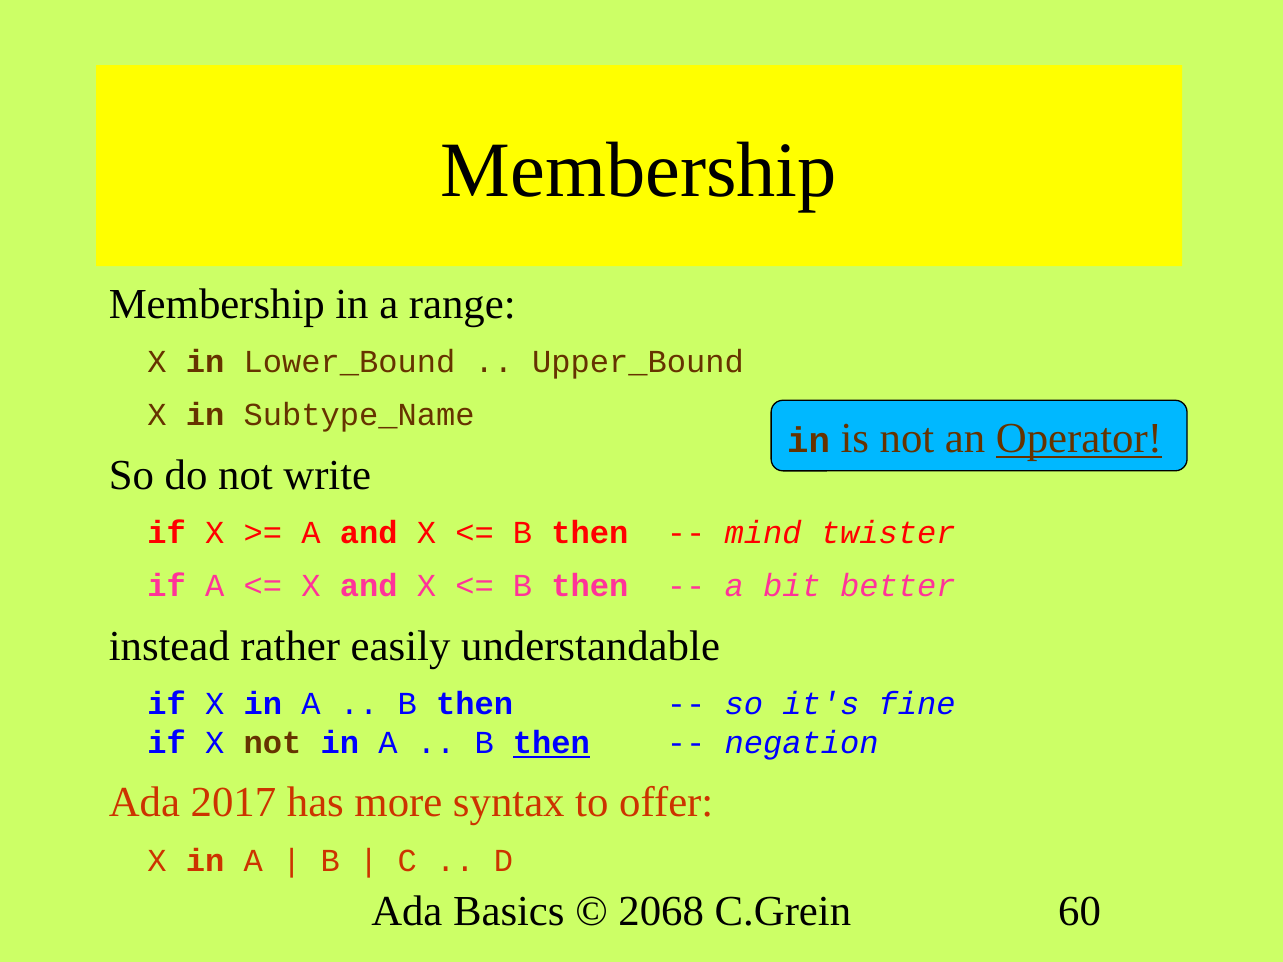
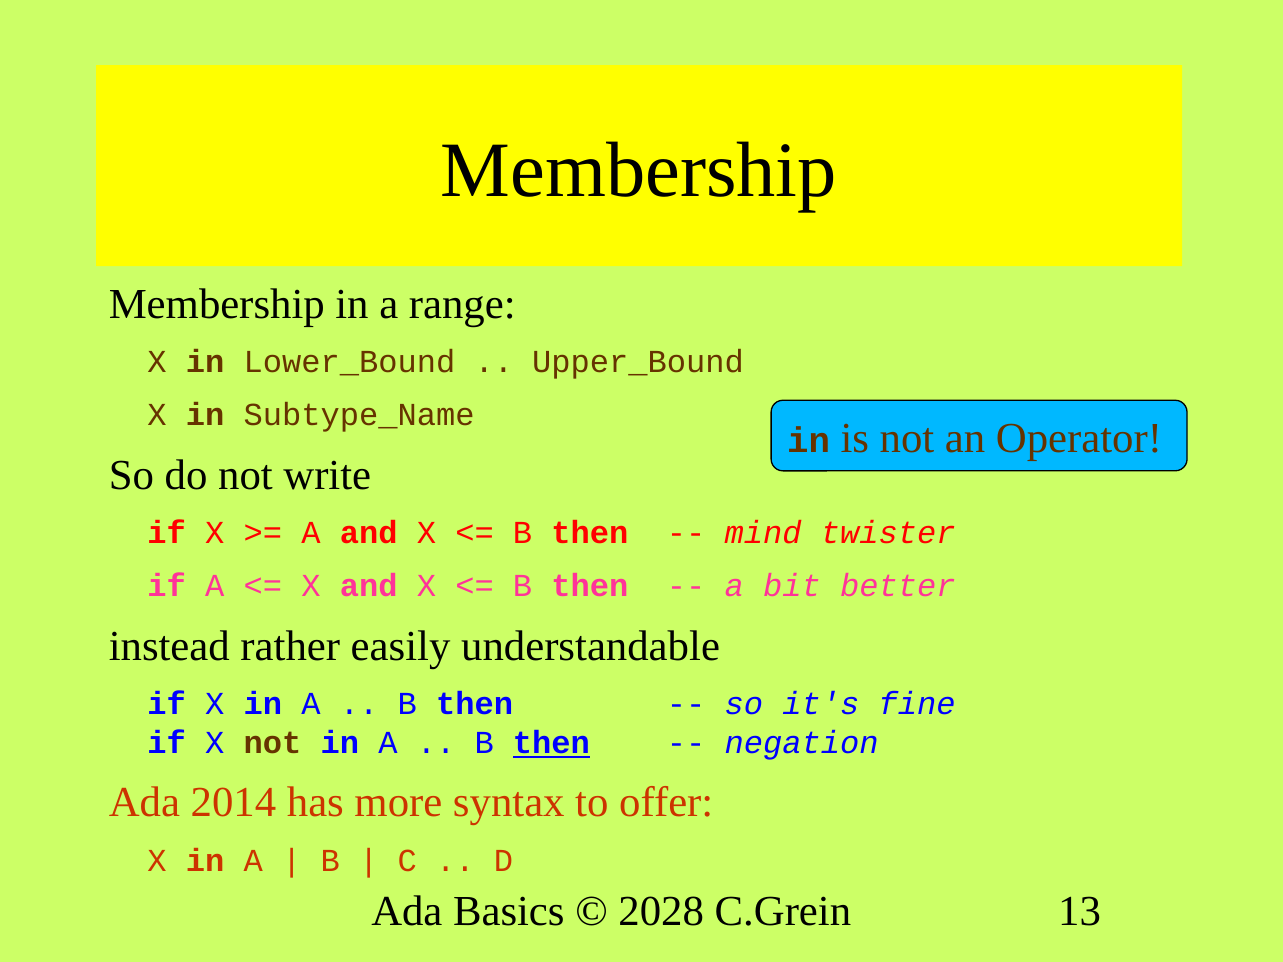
Operator underline: present -> none
2017: 2017 -> 2014
2068: 2068 -> 2028
60: 60 -> 13
